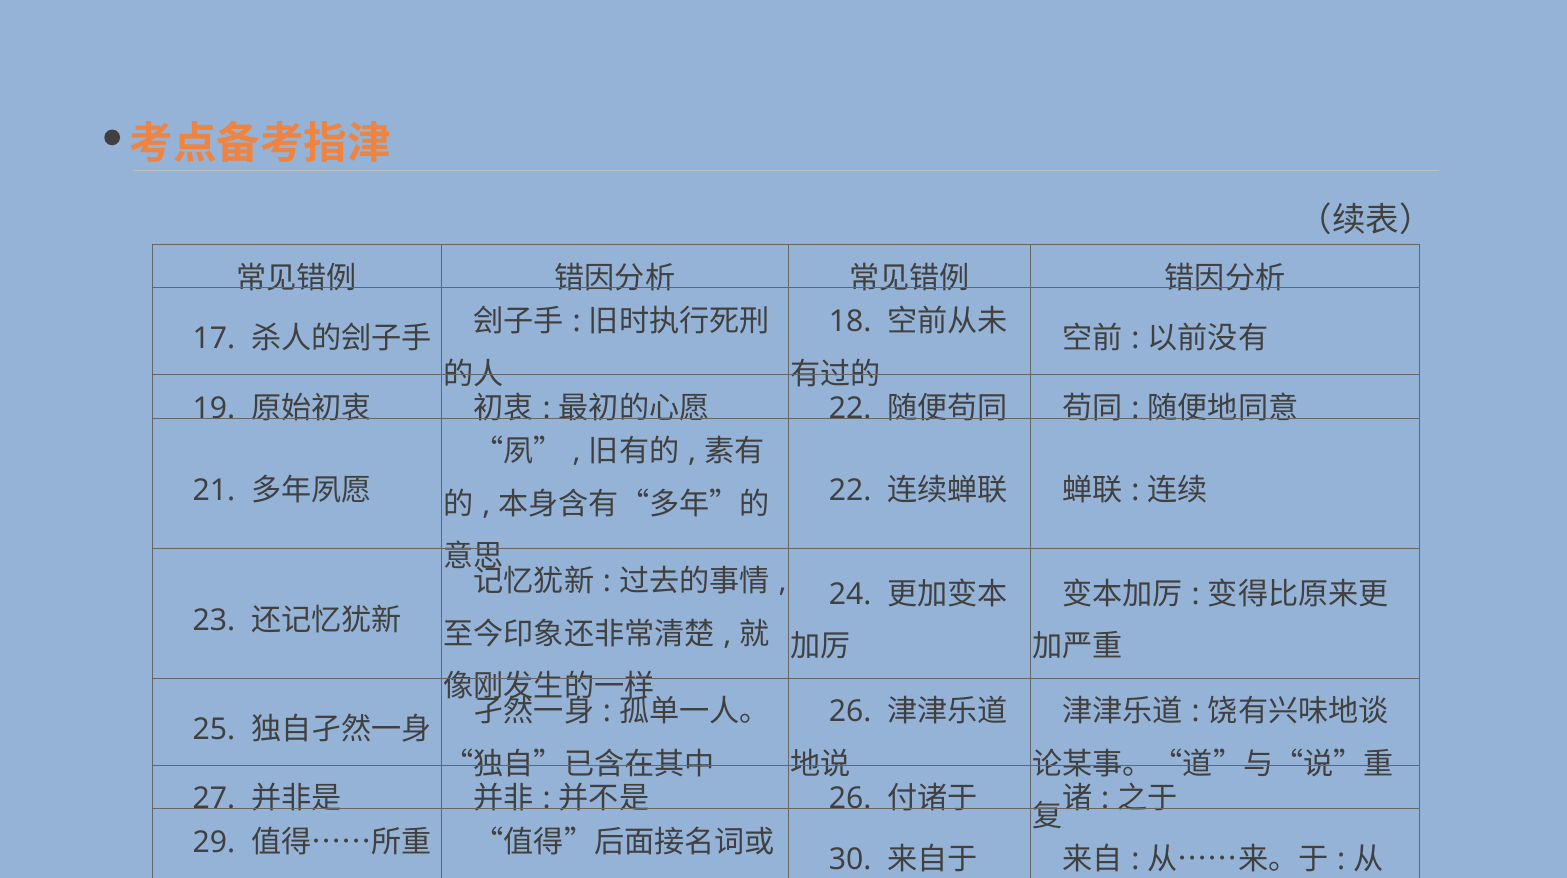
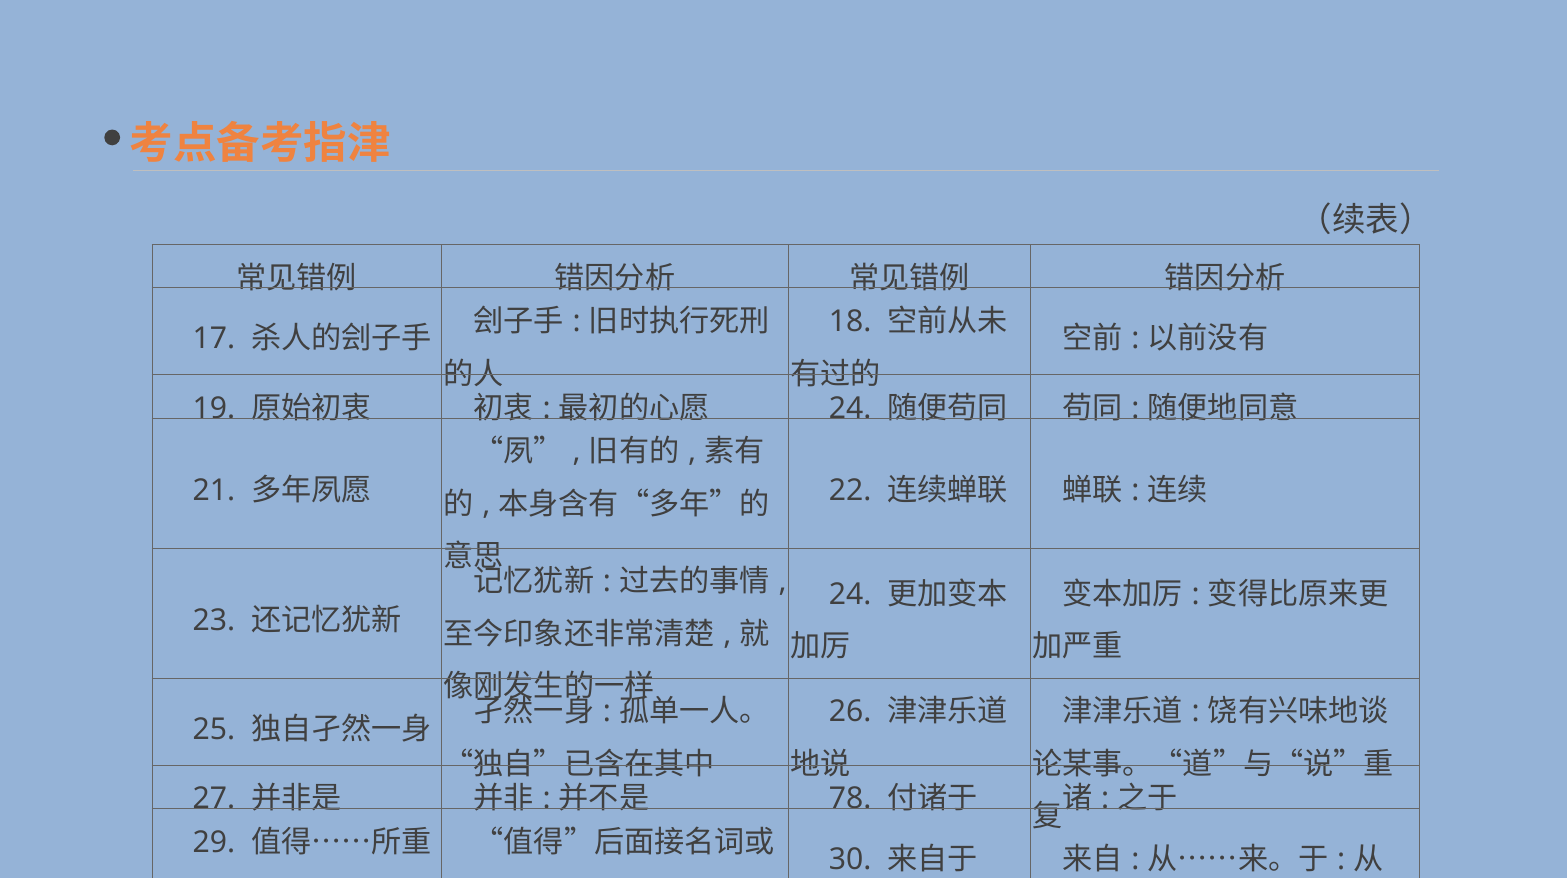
22 at (850, 409): 22 -> 24
26 at (850, 799): 26 -> 78
